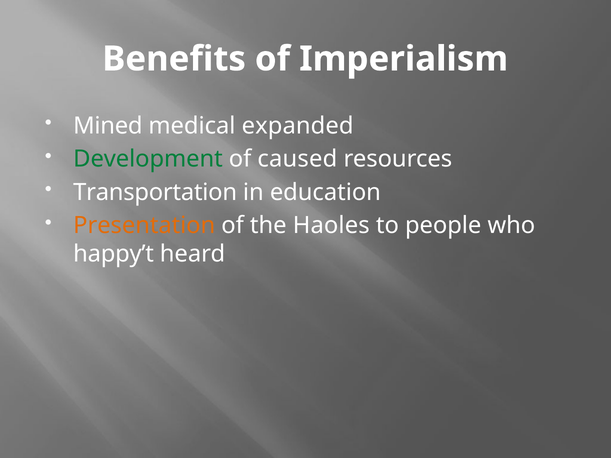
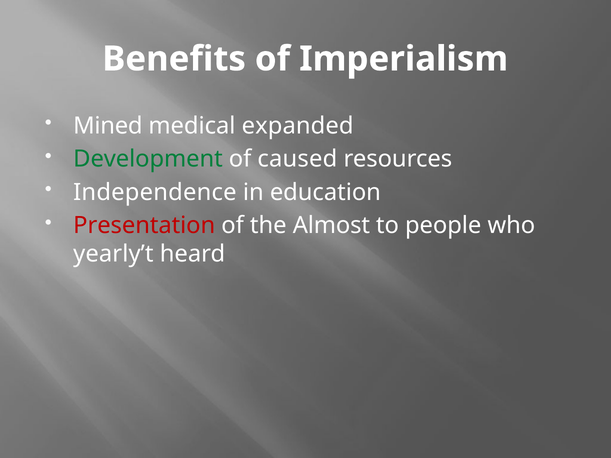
Transportation: Transportation -> Independence
Presentation colour: orange -> red
Haoles: Haoles -> Almost
happy’t: happy’t -> yearly’t
